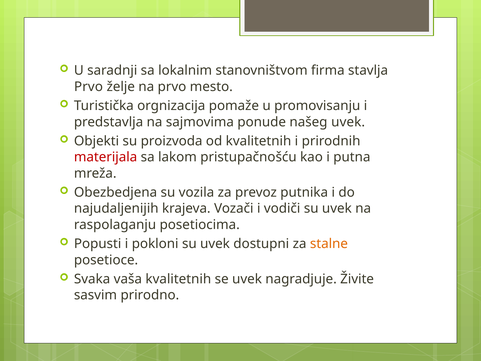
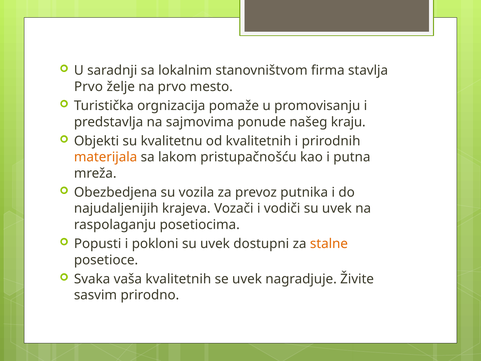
našeg uvek: uvek -> kraju
proizvoda: proizvoda -> kvalitetnu
materijala colour: red -> orange
